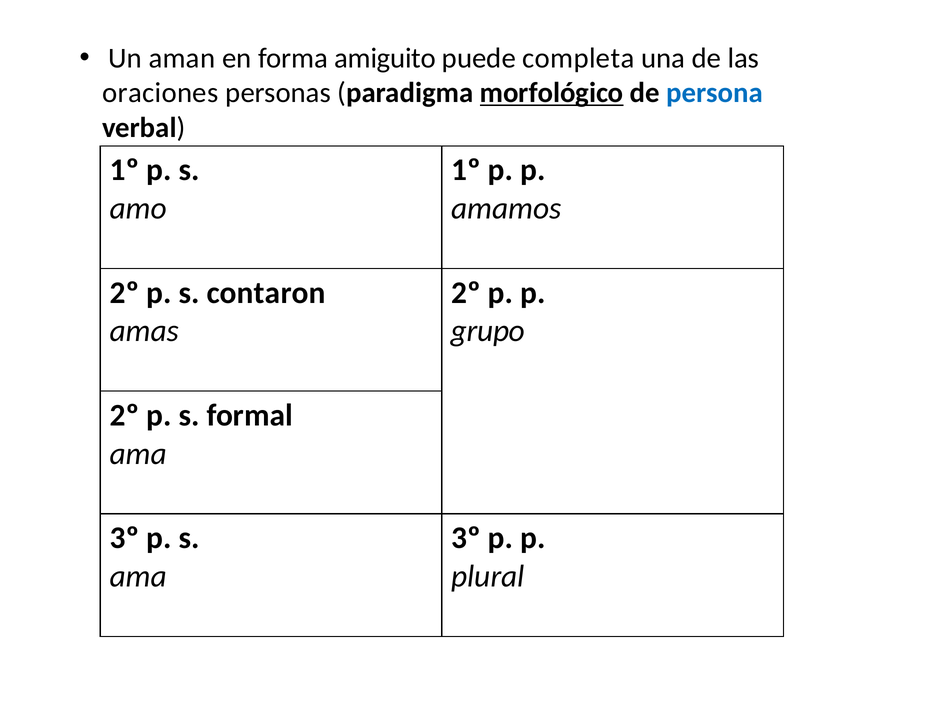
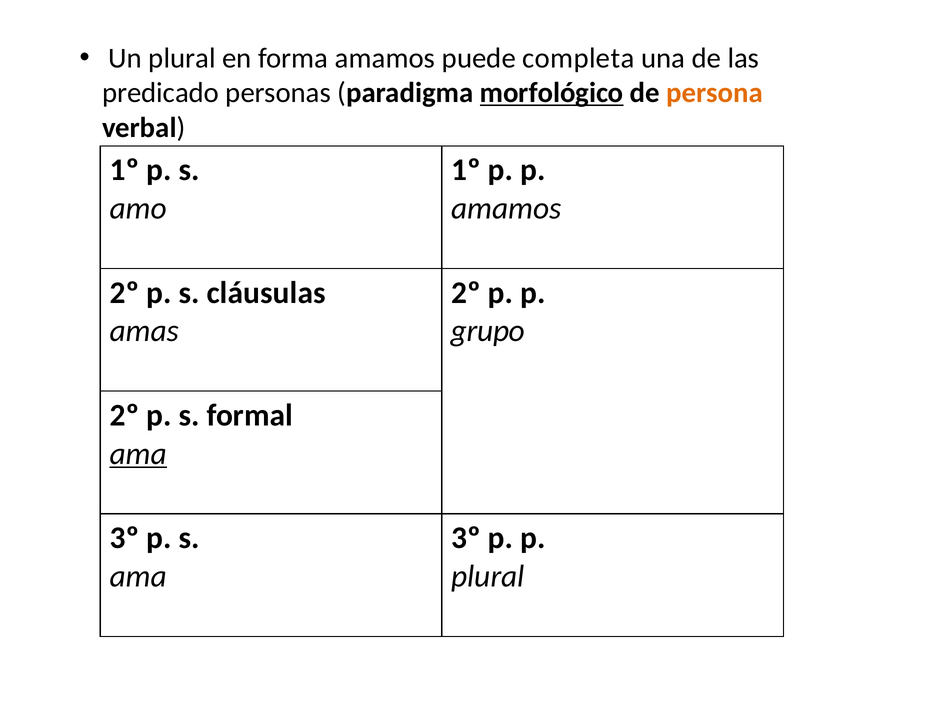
Un aman: aman -> plural
forma amiguito: amiguito -> amamos
oraciones: oraciones -> predicado
persona colour: blue -> orange
contaron: contaron -> cláusulas
ama at (138, 453) underline: none -> present
